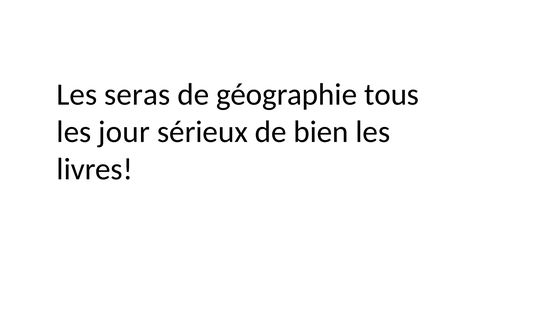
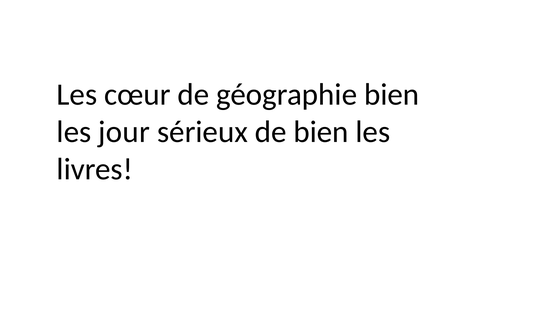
seras: seras -> cœur
géographie tous: tous -> bien
